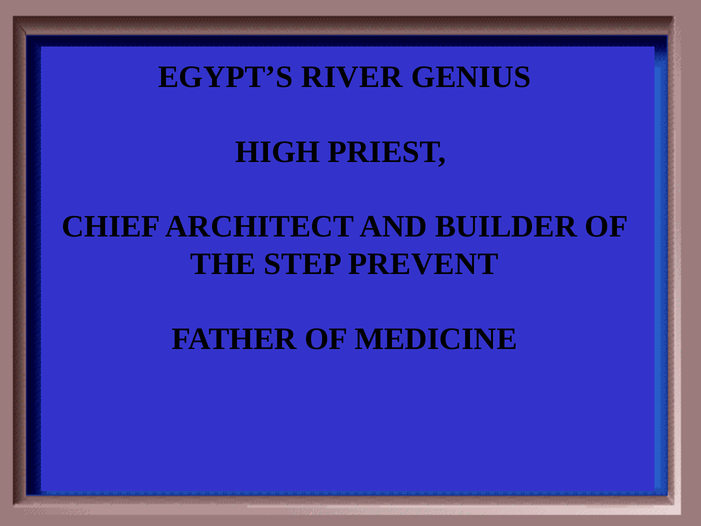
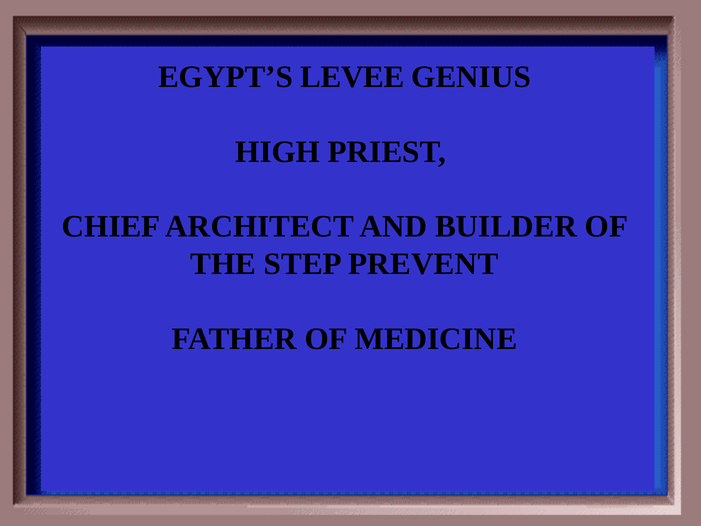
RIVER: RIVER -> LEVEE
